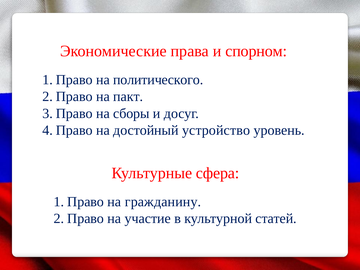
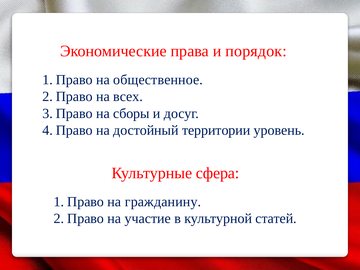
спорном: спорном -> порядок
политического: политического -> общественное
пакт: пакт -> всех
устройство: устройство -> территории
